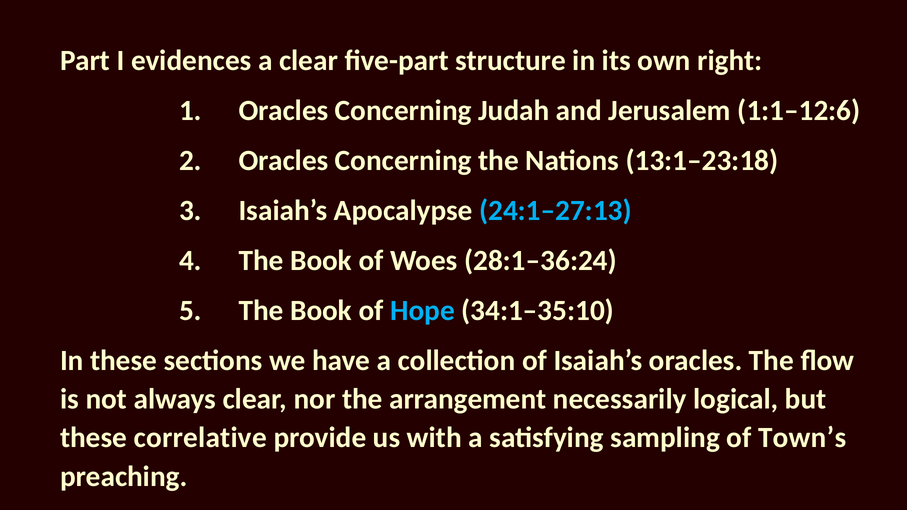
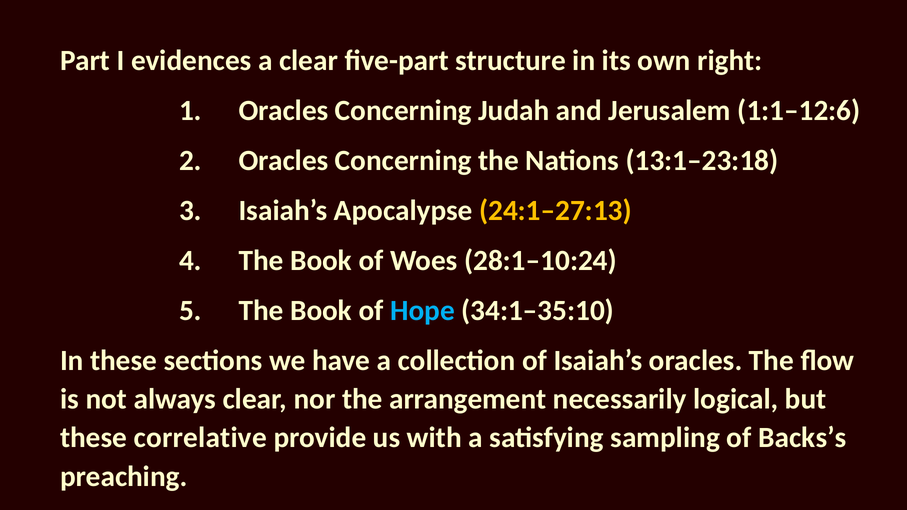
24:1–27:13 colour: light blue -> yellow
28:1–36:24: 28:1–36:24 -> 28:1–10:24
Town’s: Town’s -> Backs’s
